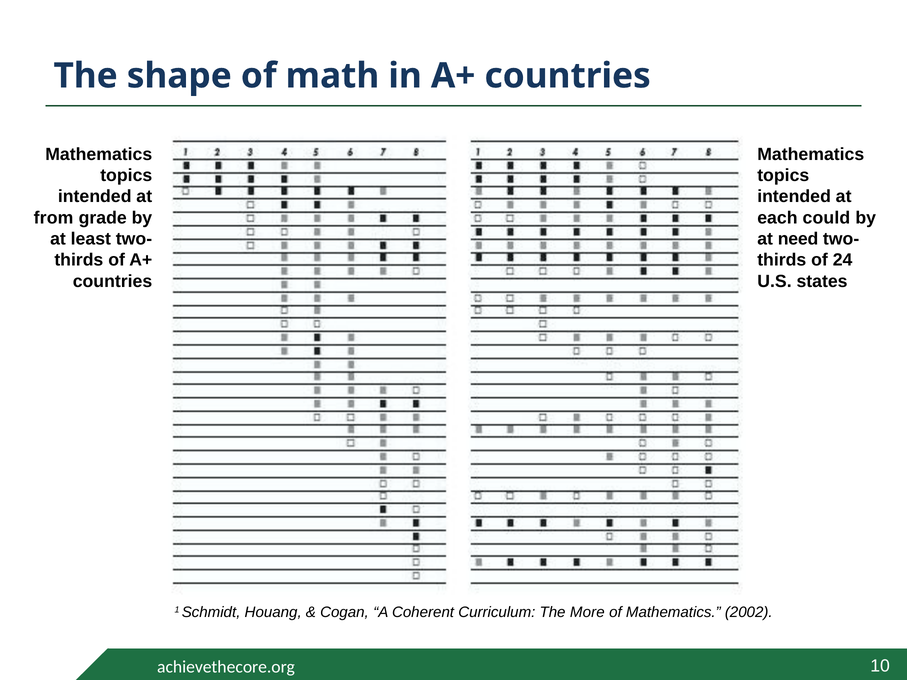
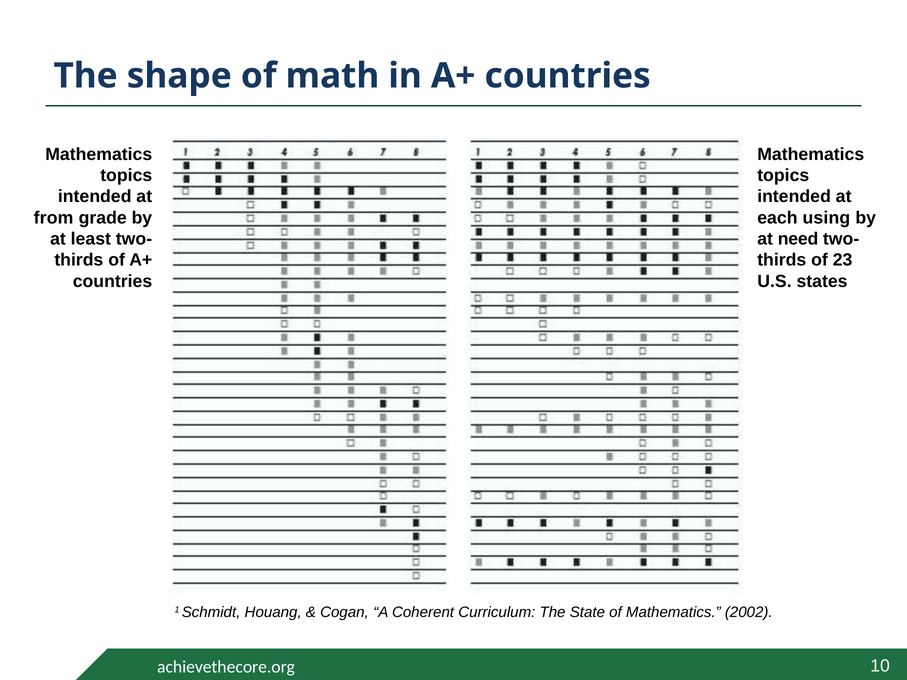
could: could -> using
24: 24 -> 23
More: More -> State
